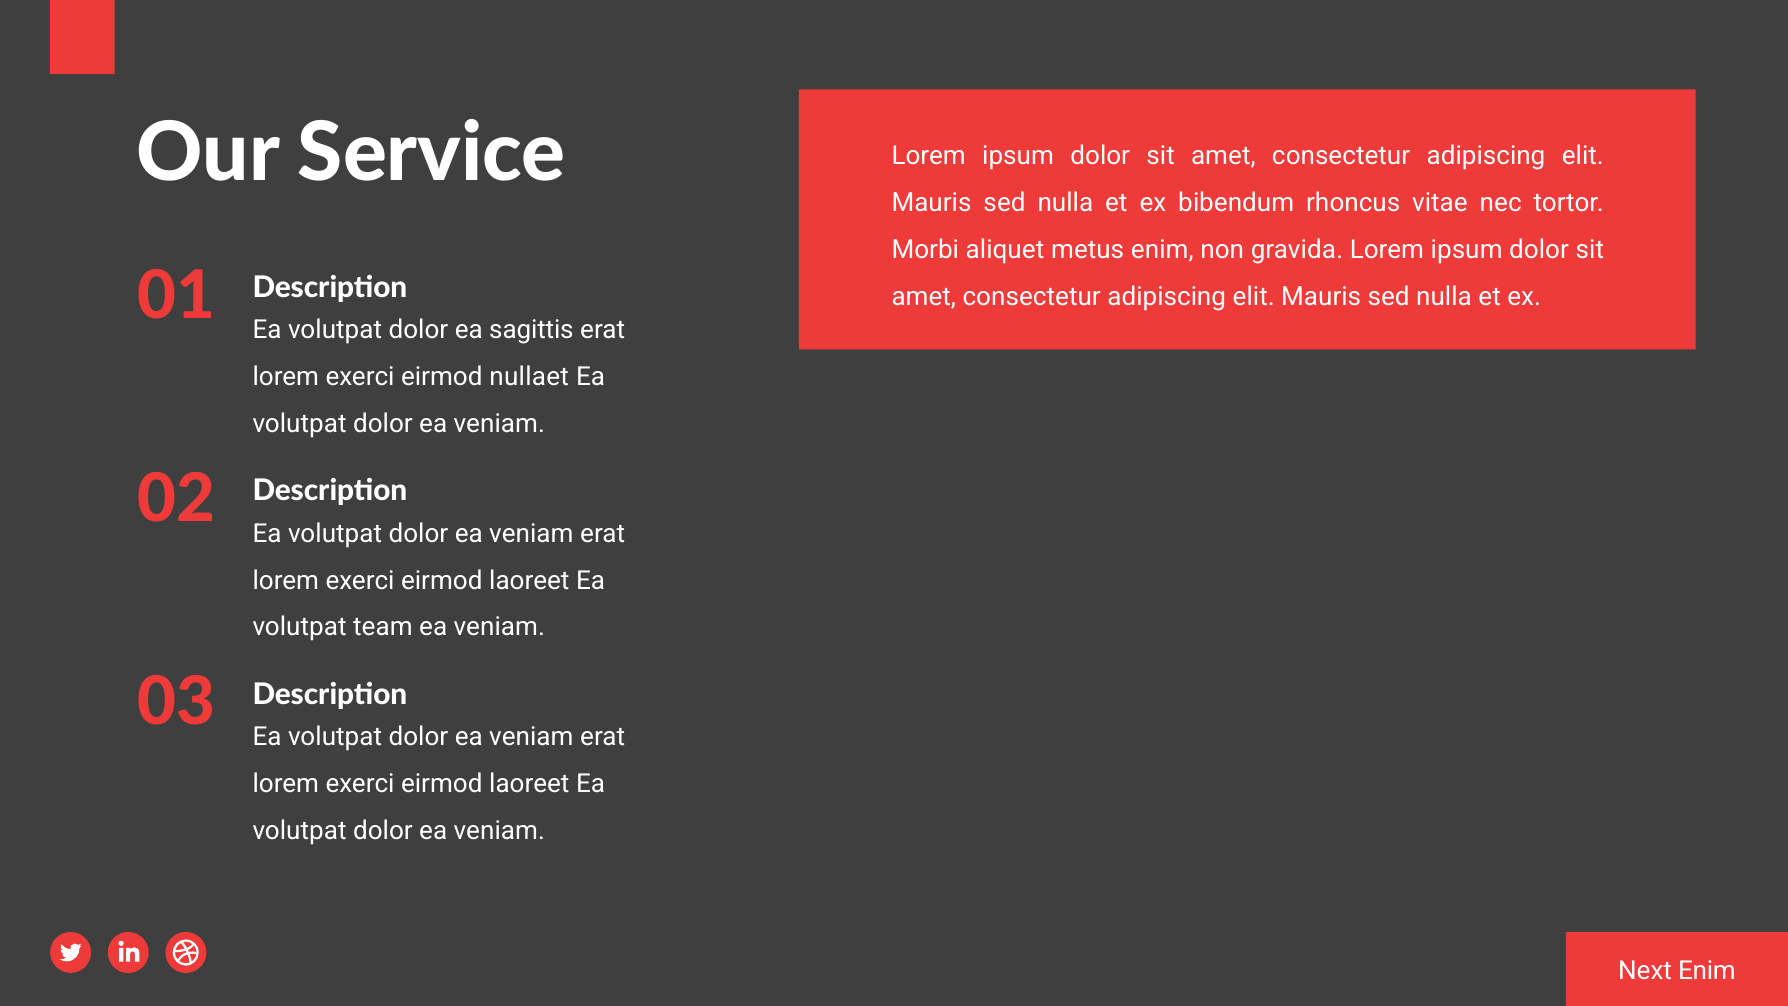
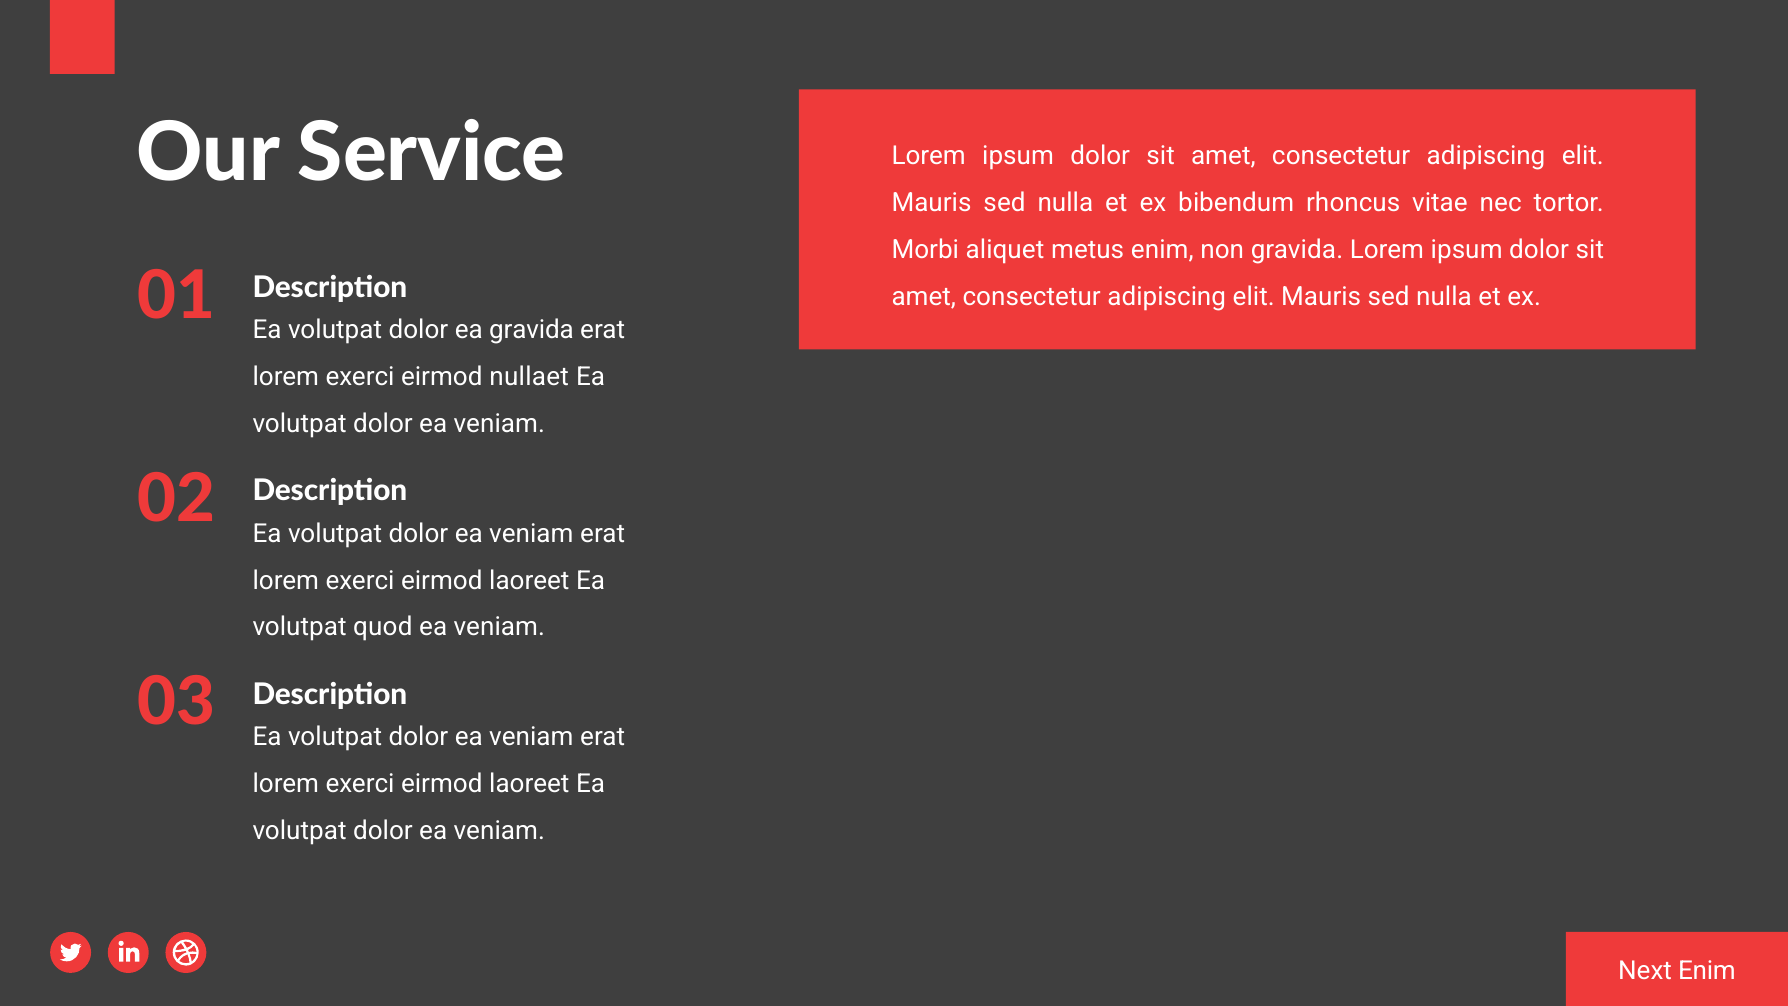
ea sagittis: sagittis -> gravida
team: team -> quod
